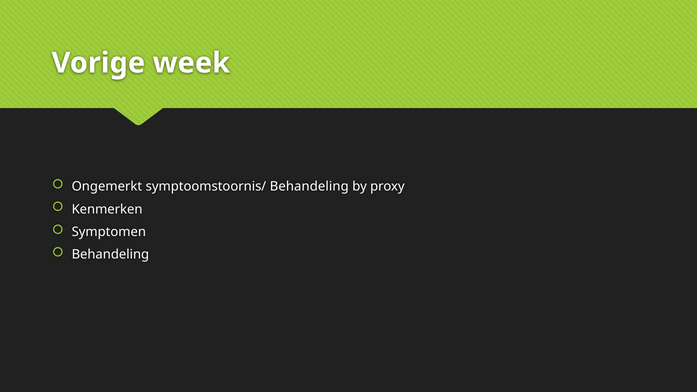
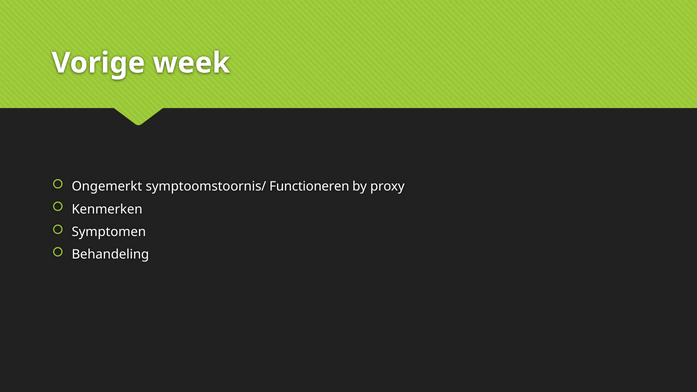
symptoomstoornis/ Behandeling: Behandeling -> Functioneren
